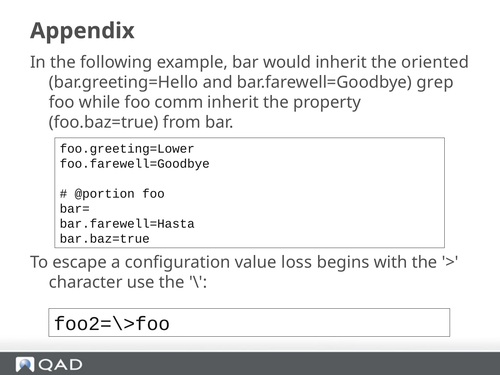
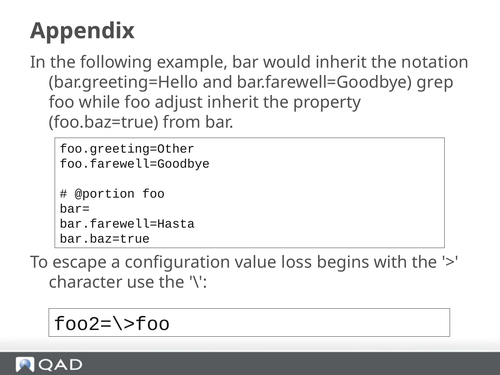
oriented: oriented -> notation
comm: comm -> adjust
foo.greeting=Lower: foo.greeting=Lower -> foo.greeting=Other
